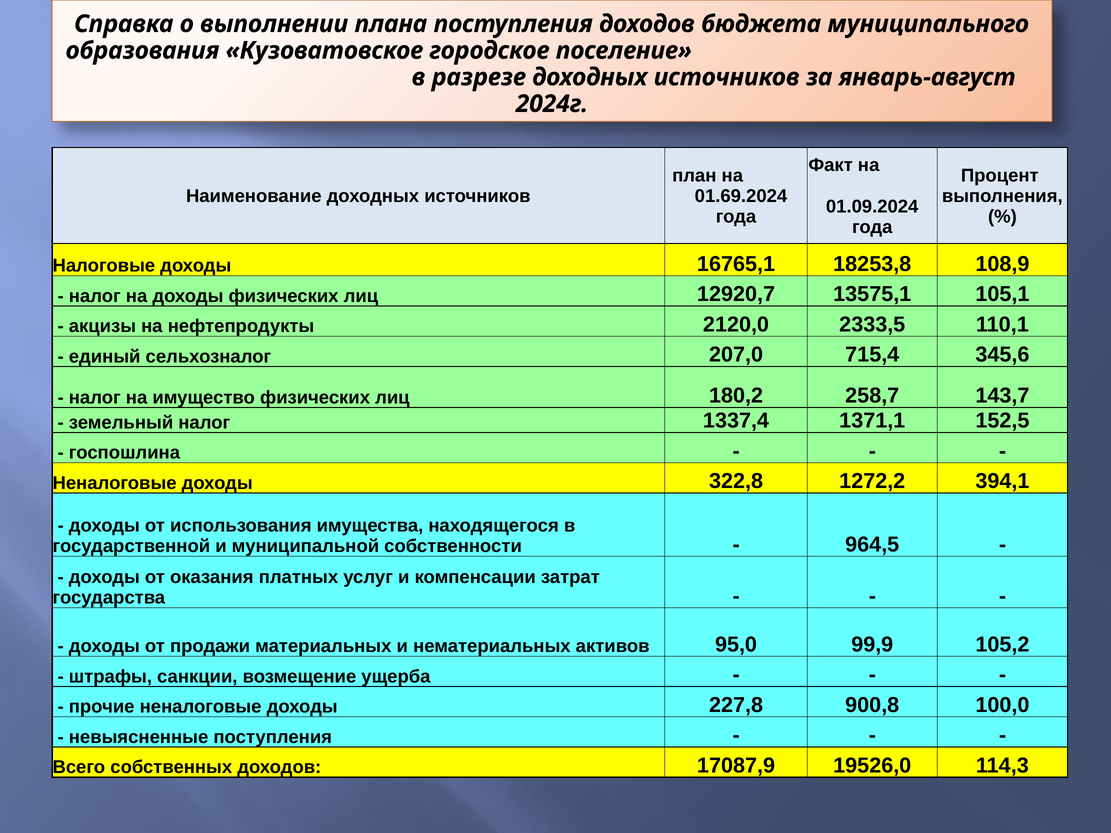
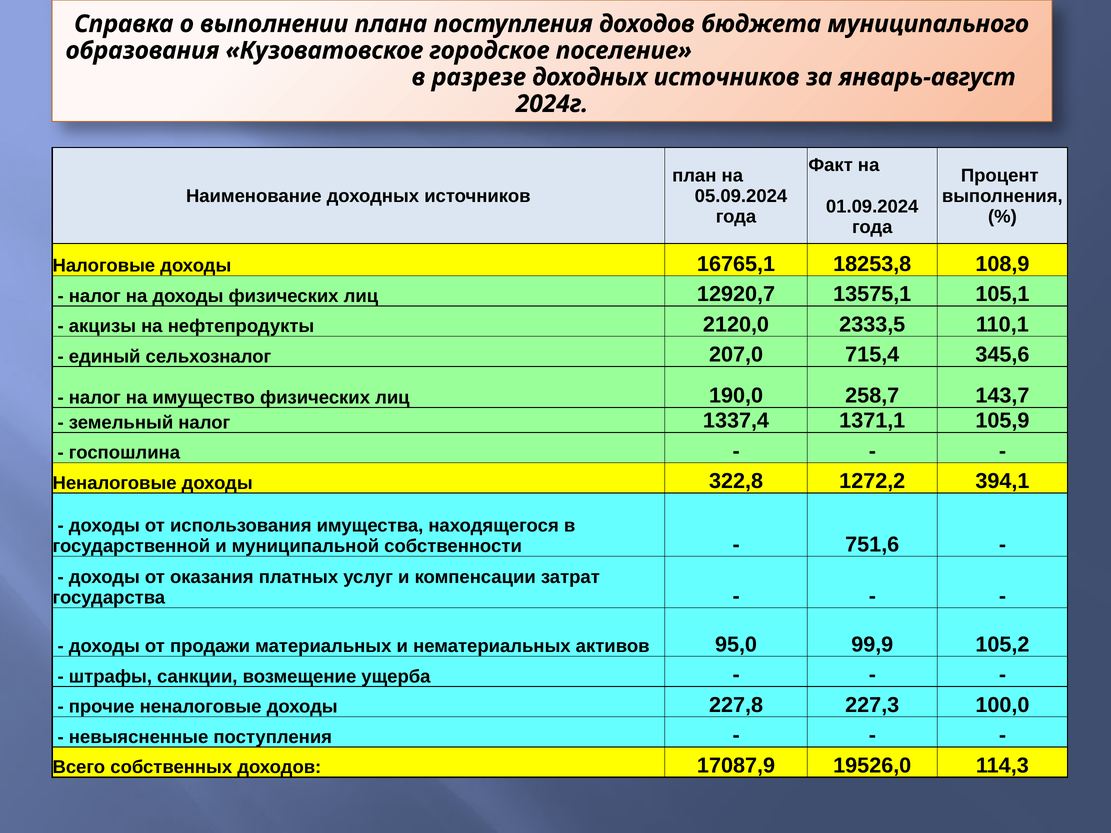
01.69.2024: 01.69.2024 -> 05.09.2024
180,2: 180,2 -> 190,0
152,5: 152,5 -> 105,9
964,5: 964,5 -> 751,6
900,8: 900,8 -> 227,3
